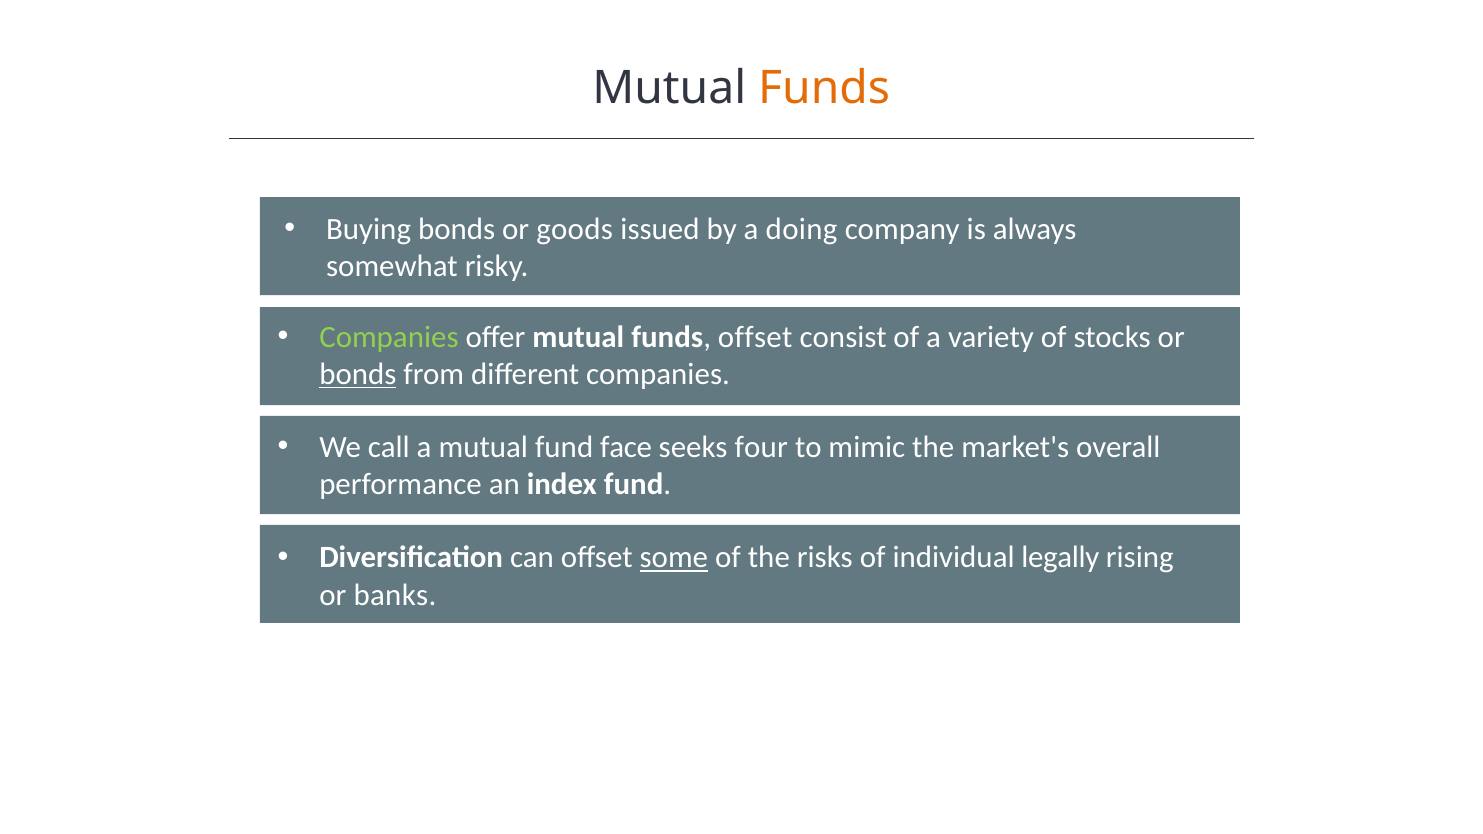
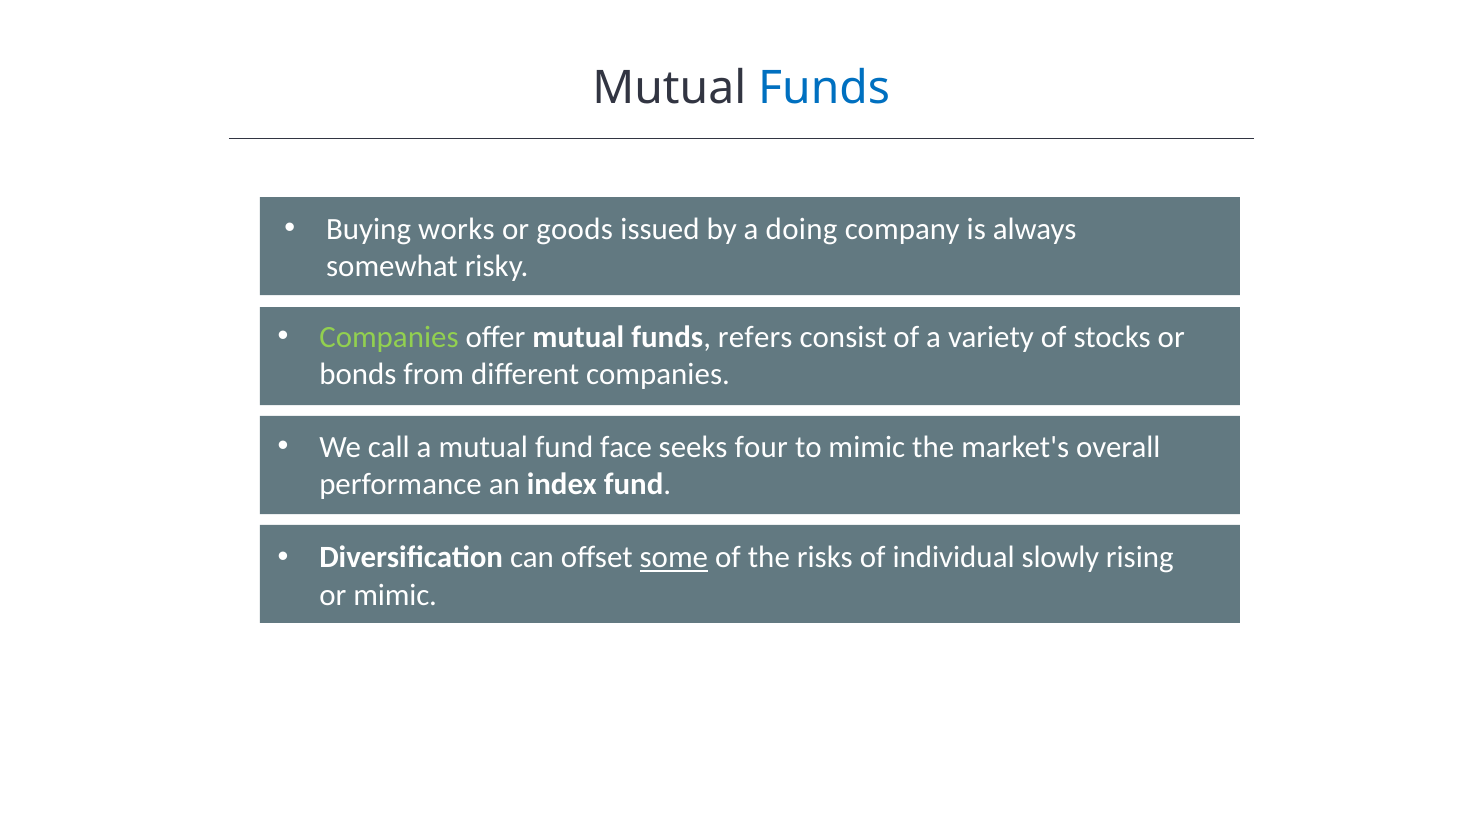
Funds at (824, 88) colour: orange -> blue
Buying bonds: bonds -> works
funds offset: offset -> refers
bonds at (358, 374) underline: present -> none
legally: legally -> slowly
or banks: banks -> mimic
